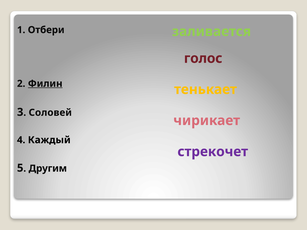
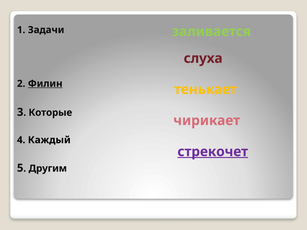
Отбери: Отбери -> Задачи
голос: голос -> слуха
Соловей: Соловей -> Которые
стрекочет underline: none -> present
